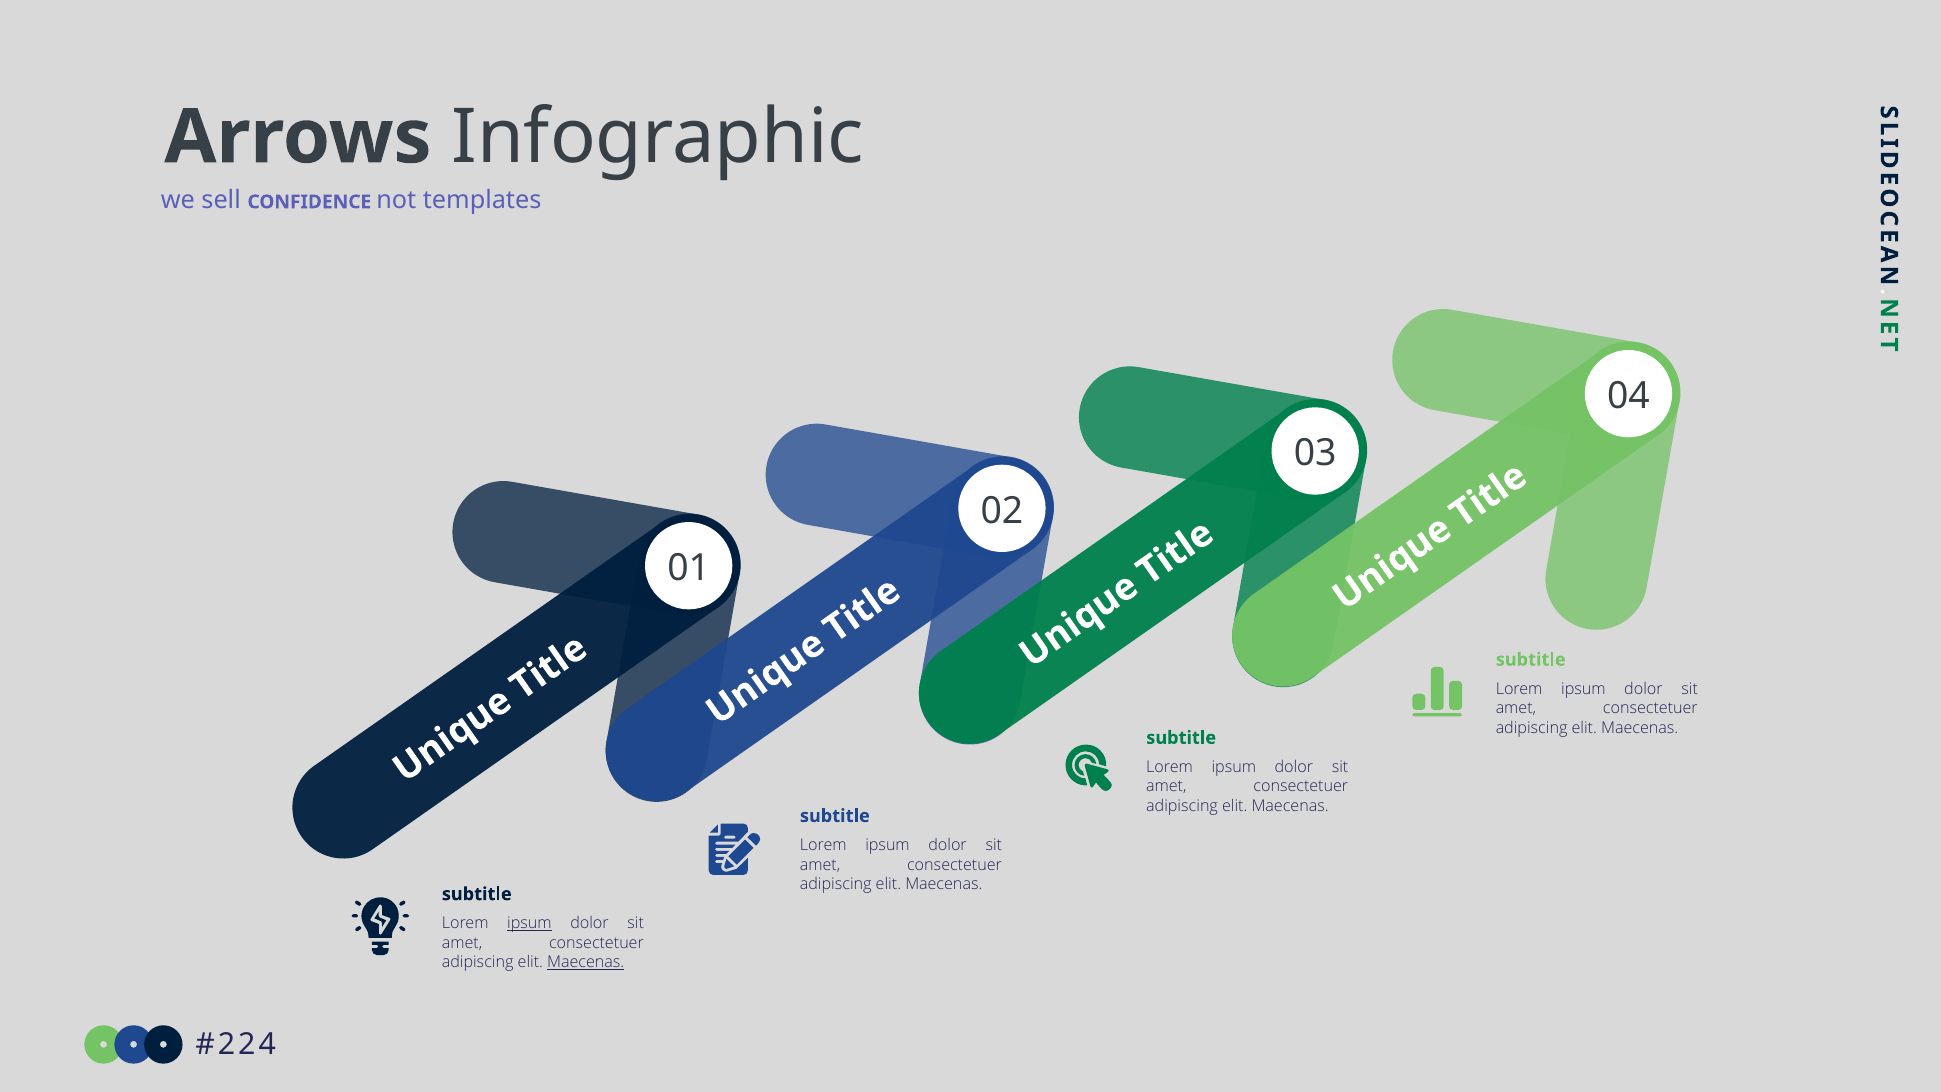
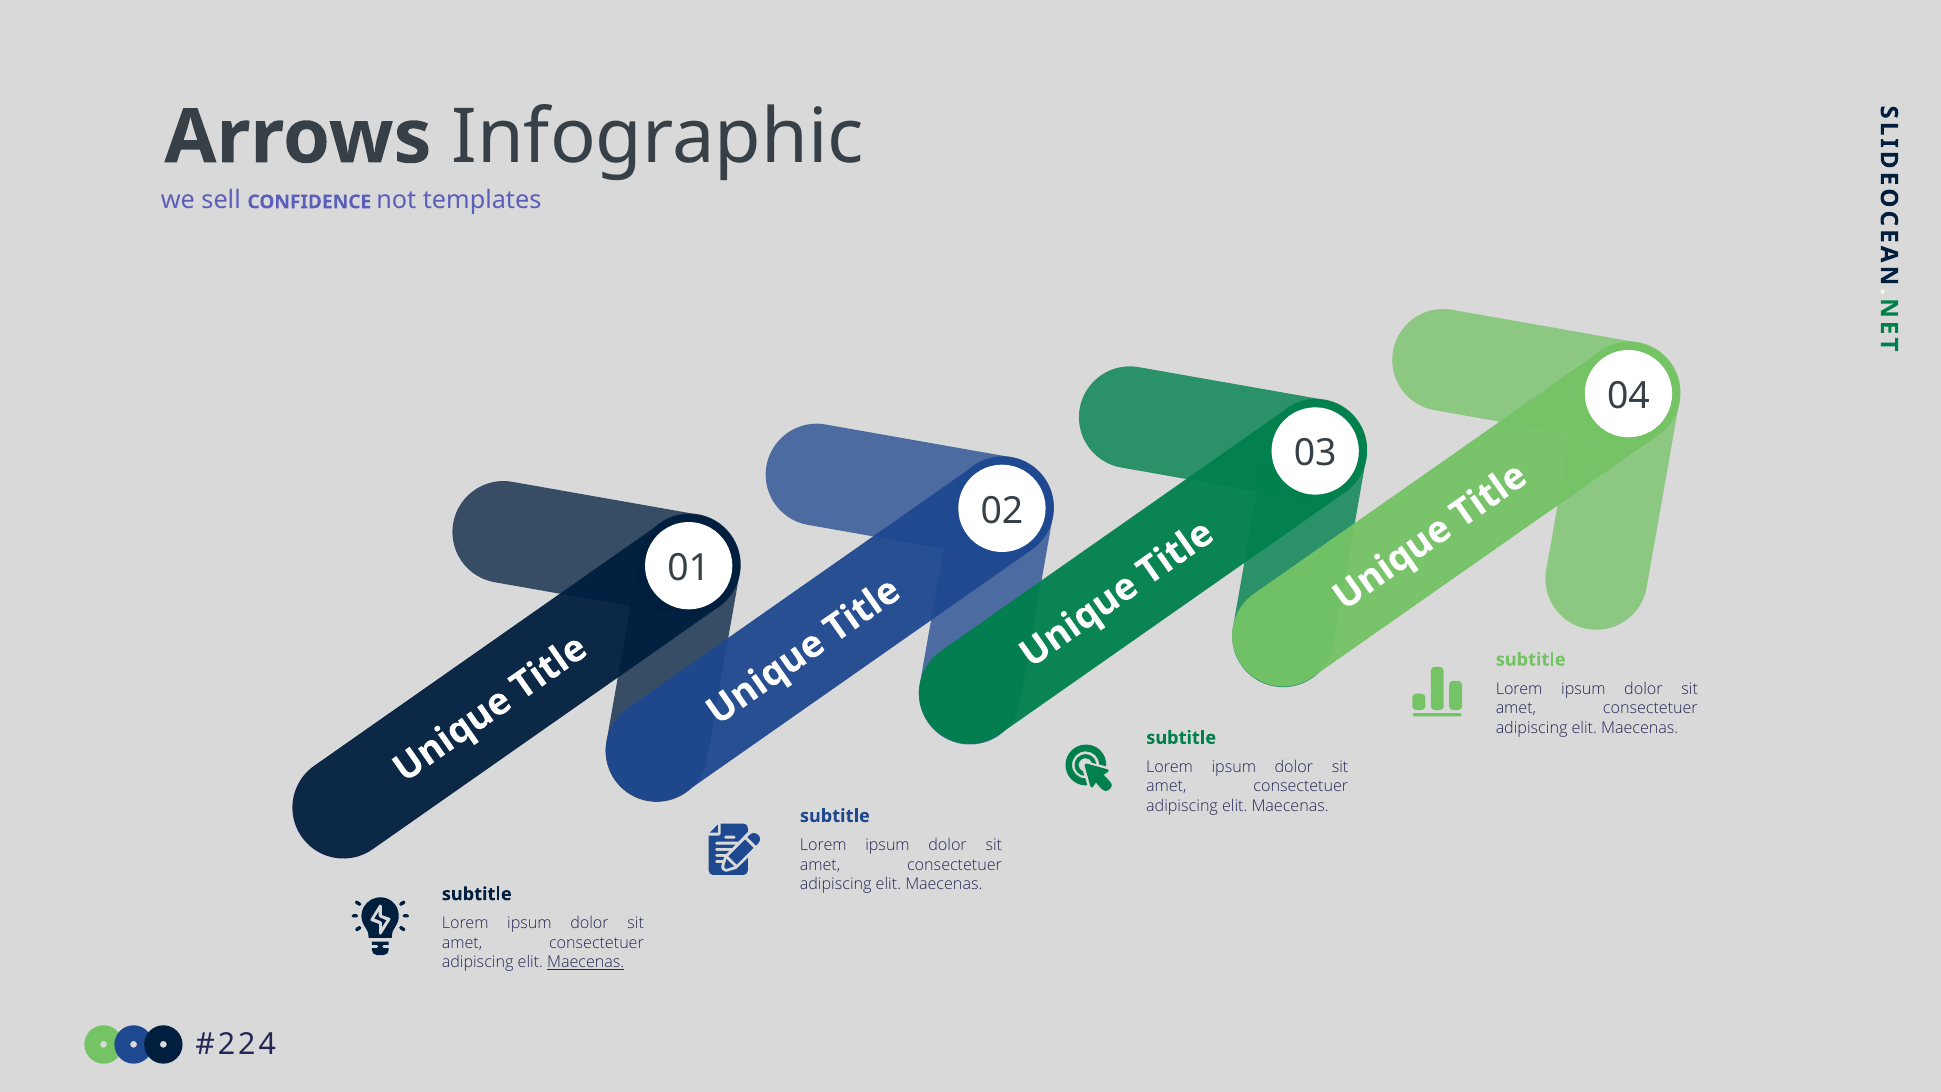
ipsum at (529, 923) underline: present -> none
